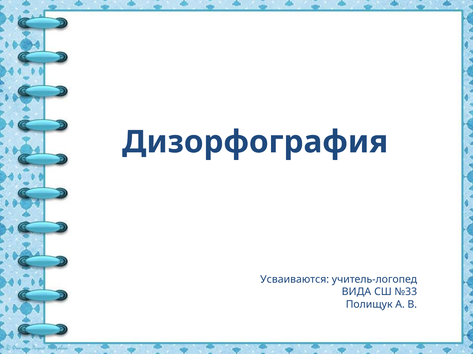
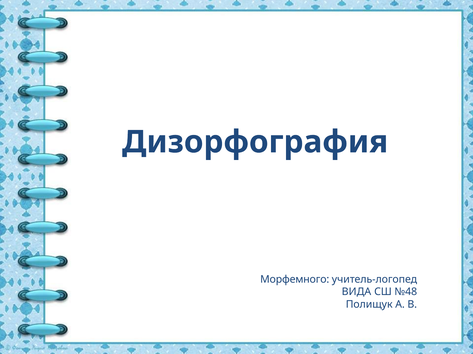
Усваиваются: Усваиваются -> Морфемного
№33: №33 -> №48
